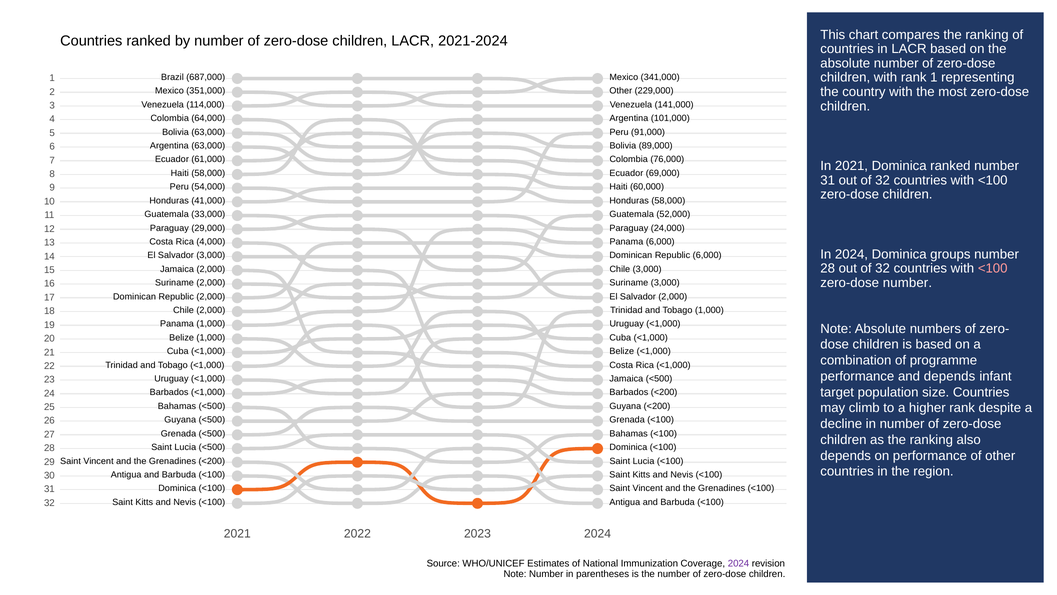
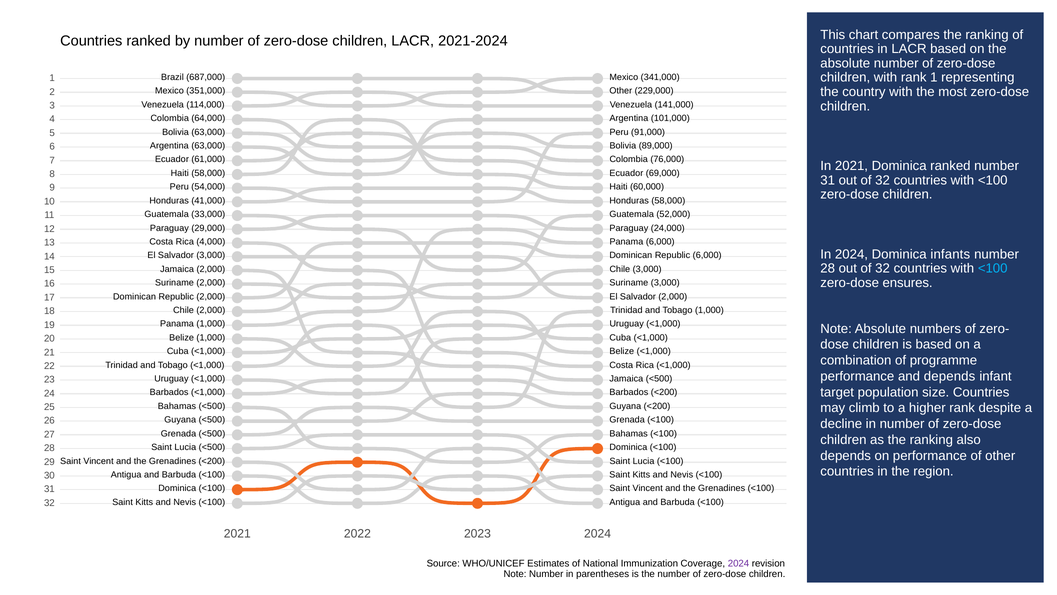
groups: groups -> infants
<100 at (993, 268) colour: pink -> light blue
zero-dose number: number -> ensures
